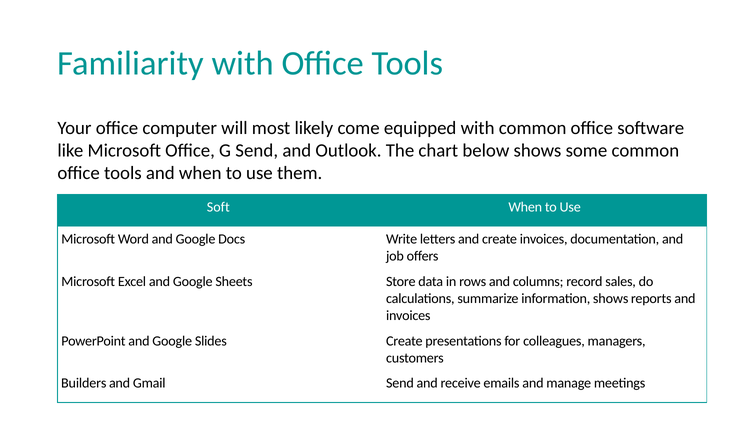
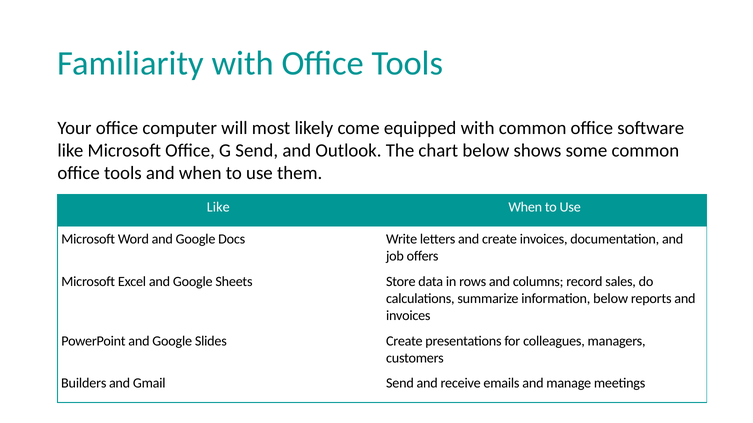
Soft at (218, 207): Soft -> Like
information shows: shows -> below
